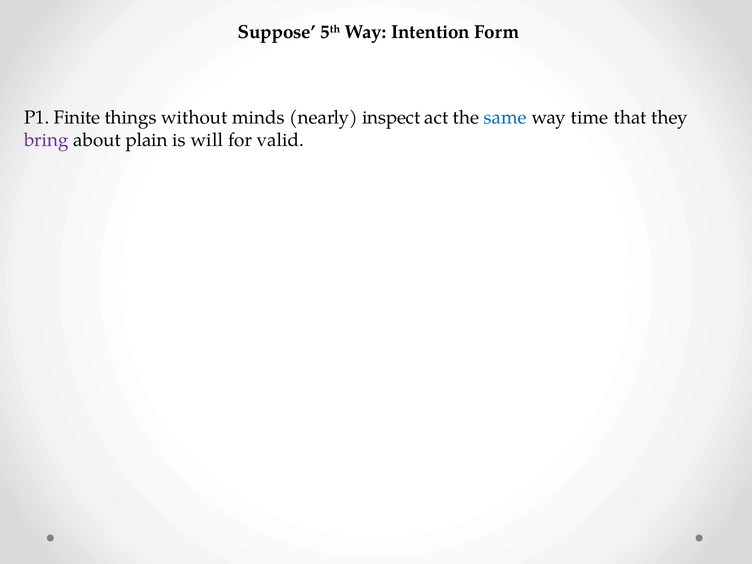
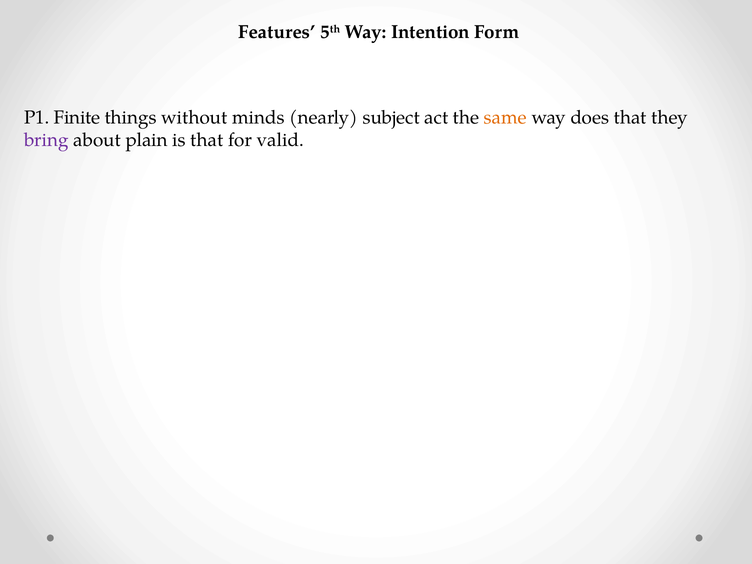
Suppose: Suppose -> Features
inspect: inspect -> subject
same colour: blue -> orange
time: time -> does
is will: will -> that
